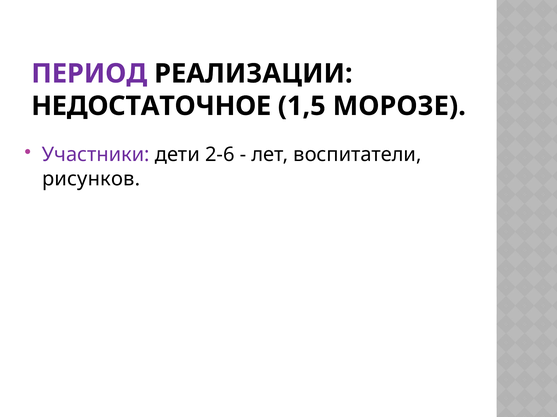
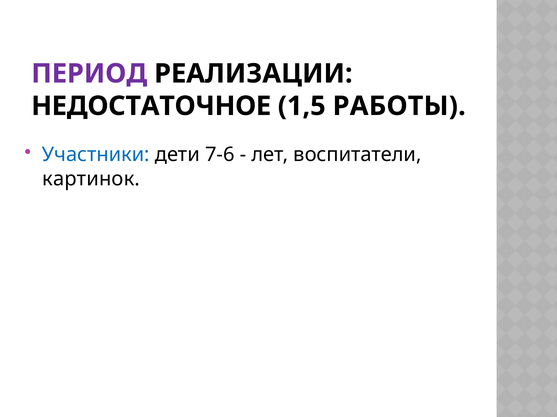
МОРОЗЕ: МОРОЗЕ -> РАБОТЫ
Участники colour: purple -> blue
2-6: 2-6 -> 7-6
рисунков: рисунков -> картинок
